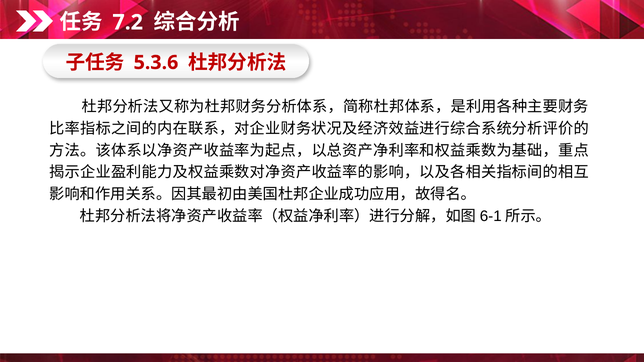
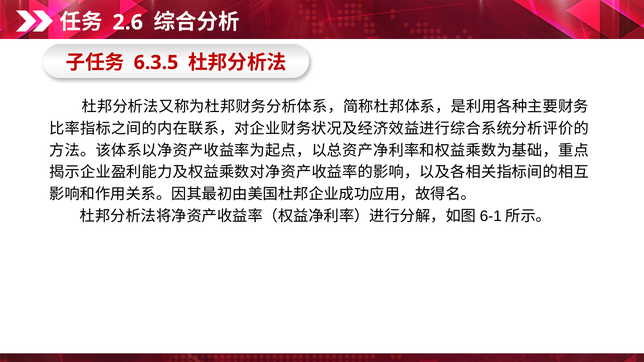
7.2: 7.2 -> 2.6
5.3.6: 5.3.6 -> 6.3.5
